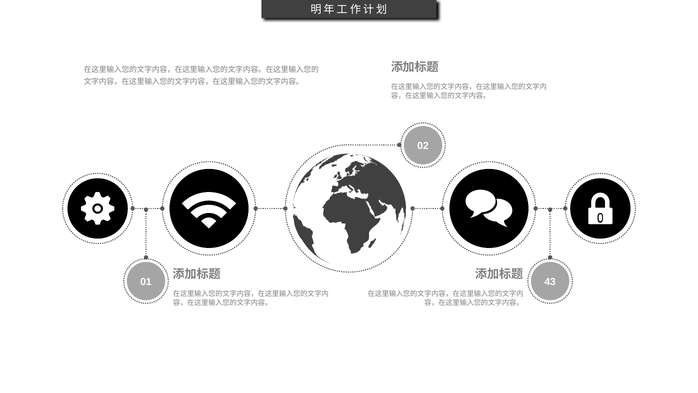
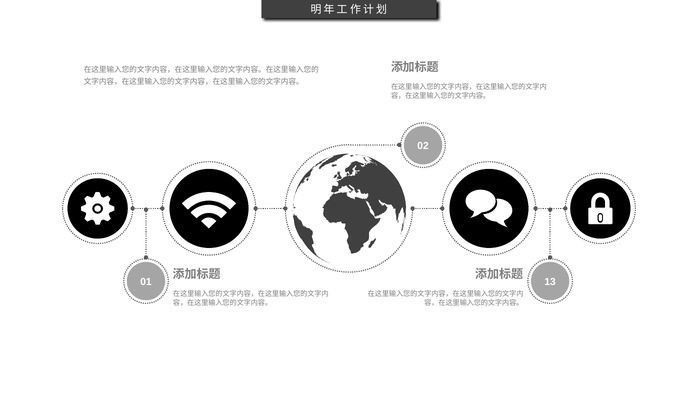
43: 43 -> 13
